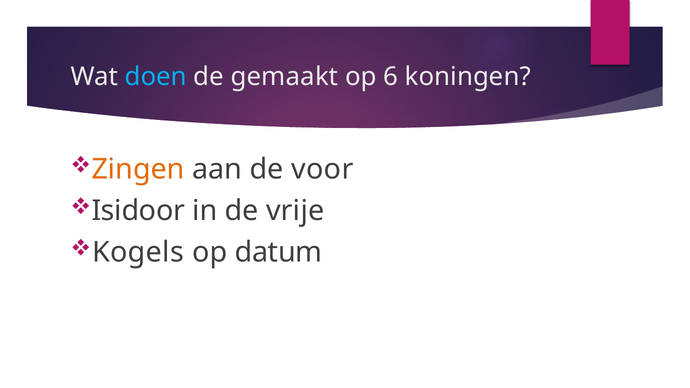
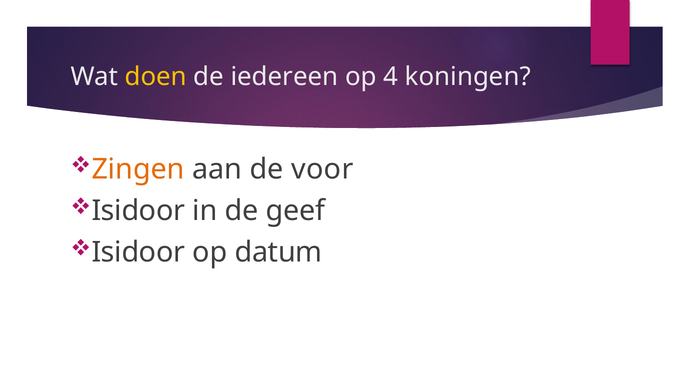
doen colour: light blue -> yellow
gemaakt: gemaakt -> iedereen
6: 6 -> 4
vrije: vrije -> geef
Kogels at (138, 253): Kogels -> Isidoor
